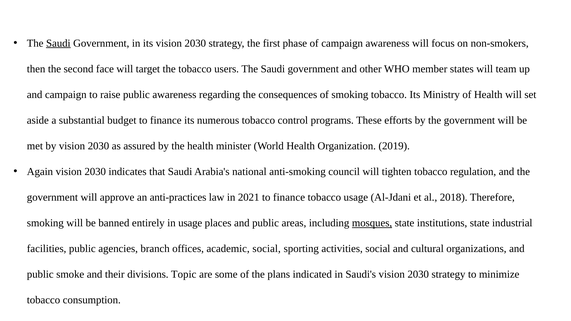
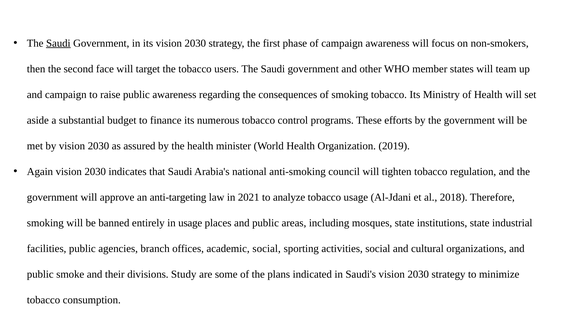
anti-practices: anti-practices -> anti-targeting
2021 to finance: finance -> analyze
mosques underline: present -> none
Topic: Topic -> Study
